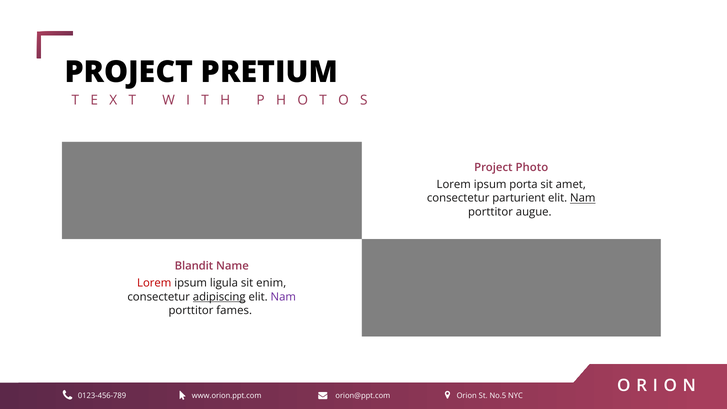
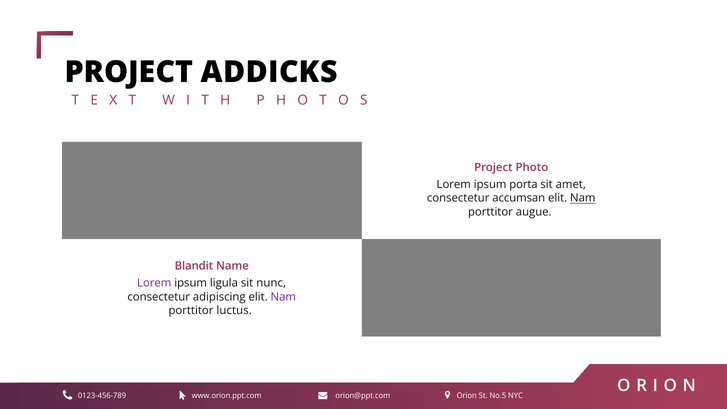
PRETIUM: PRETIUM -> ADDICKS
parturient: parturient -> accumsan
Lorem at (154, 283) colour: red -> purple
enim: enim -> nunc
adipiscing underline: present -> none
fames: fames -> luctus
